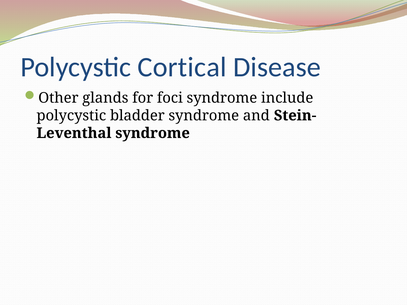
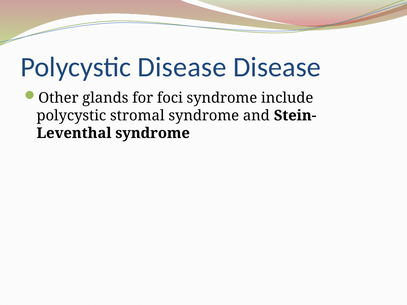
Polycystic Cortical: Cortical -> Disease
bladder: bladder -> stromal
